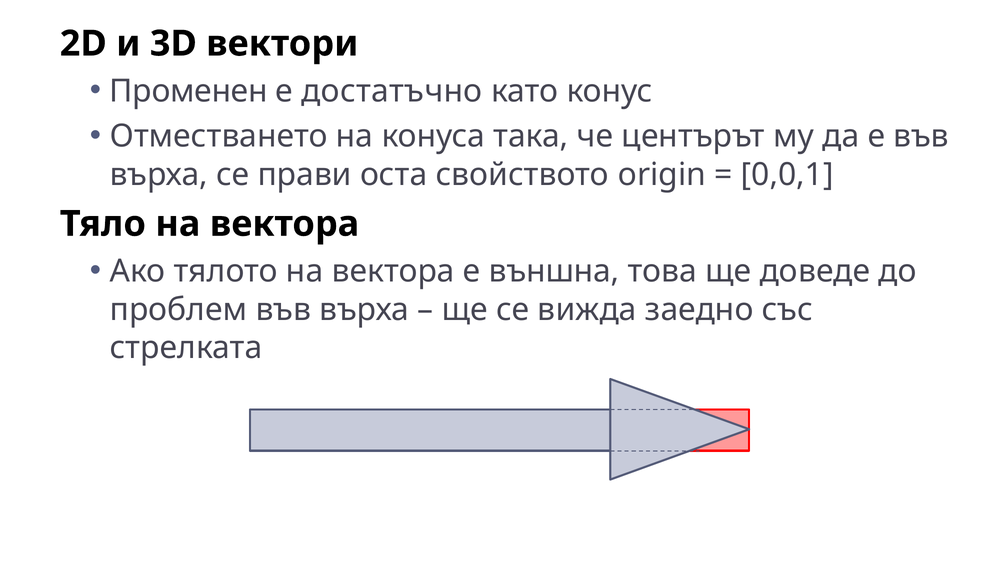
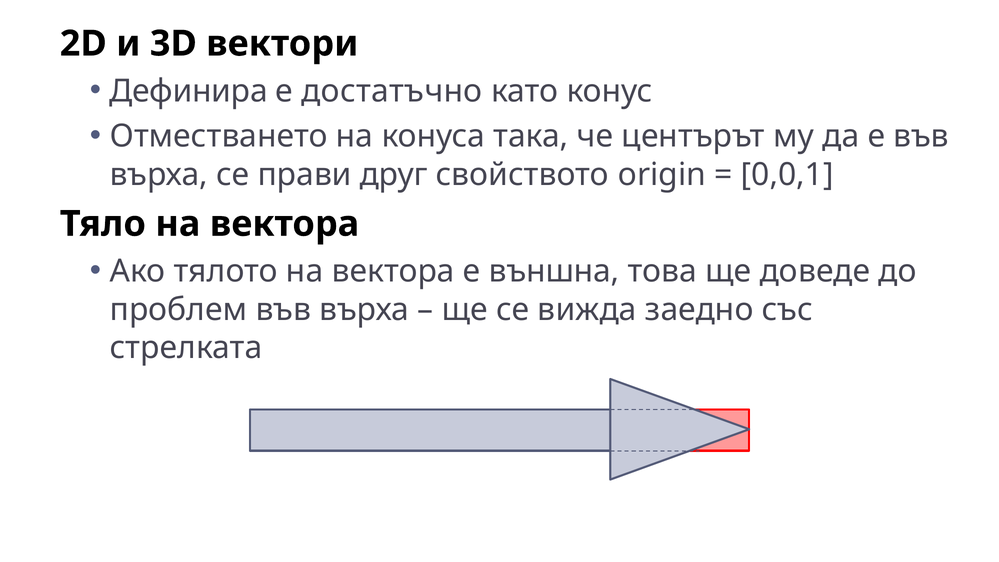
Променен: Променен -> Дефинира
оста: оста -> друг
